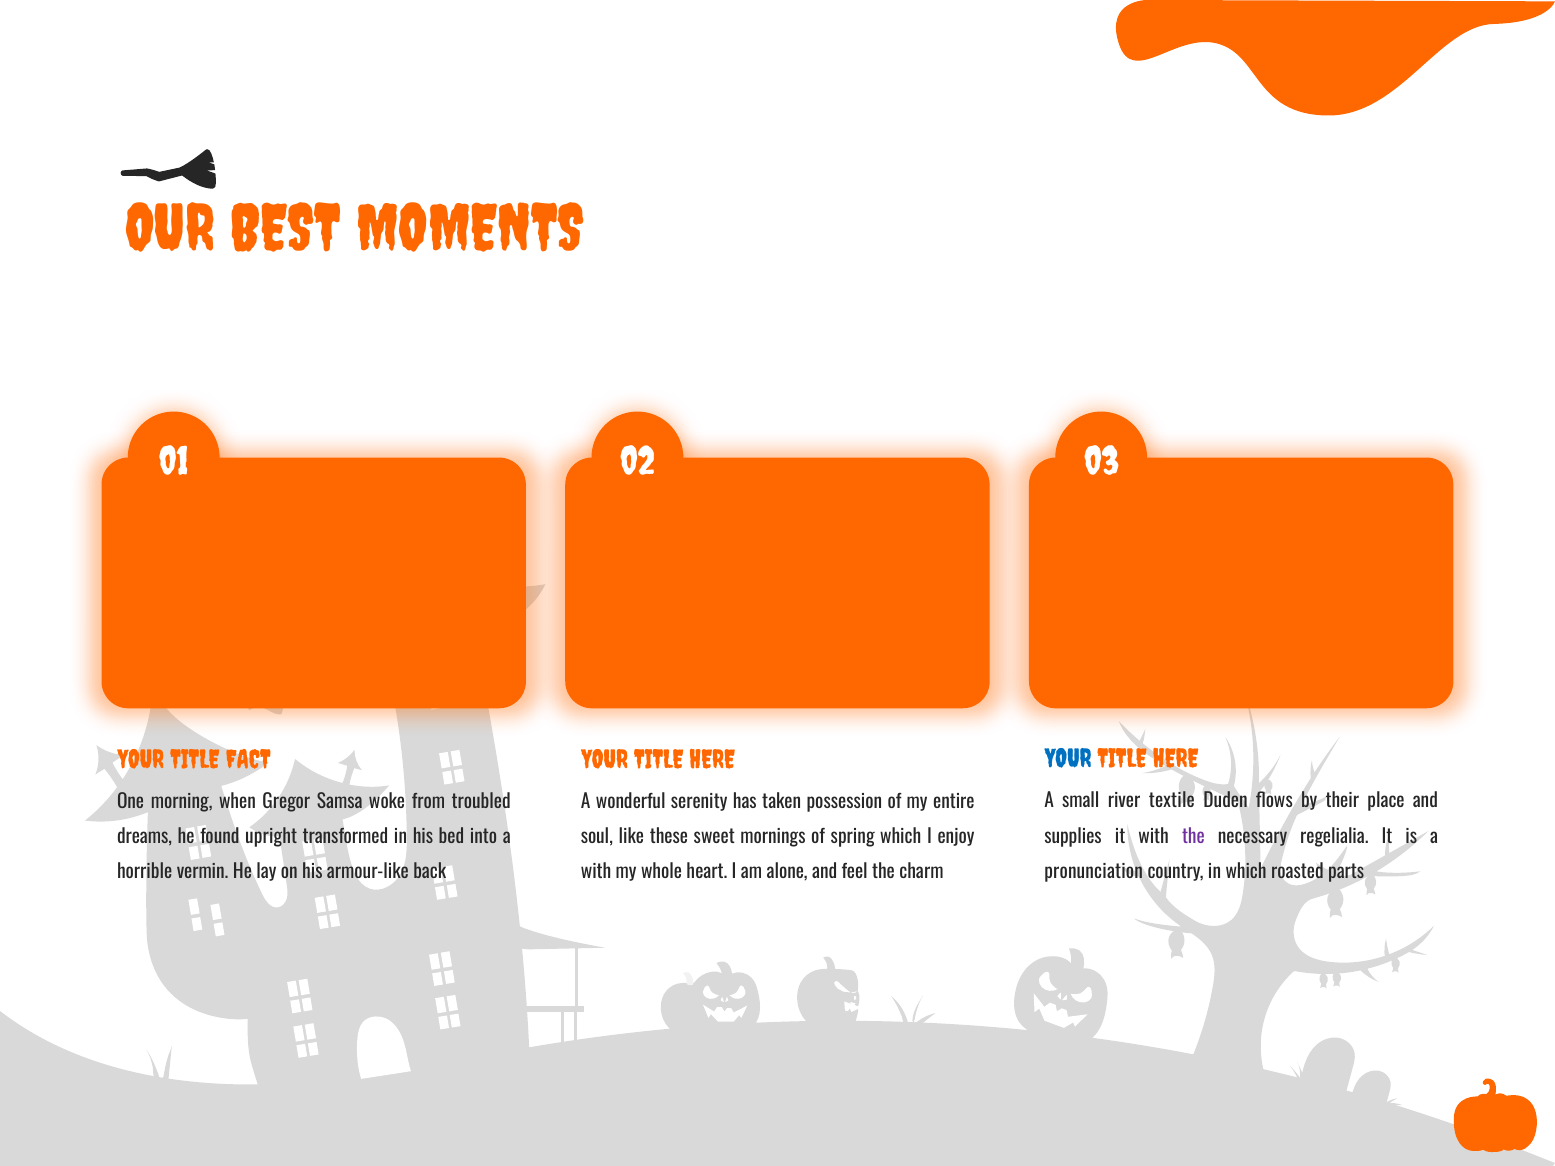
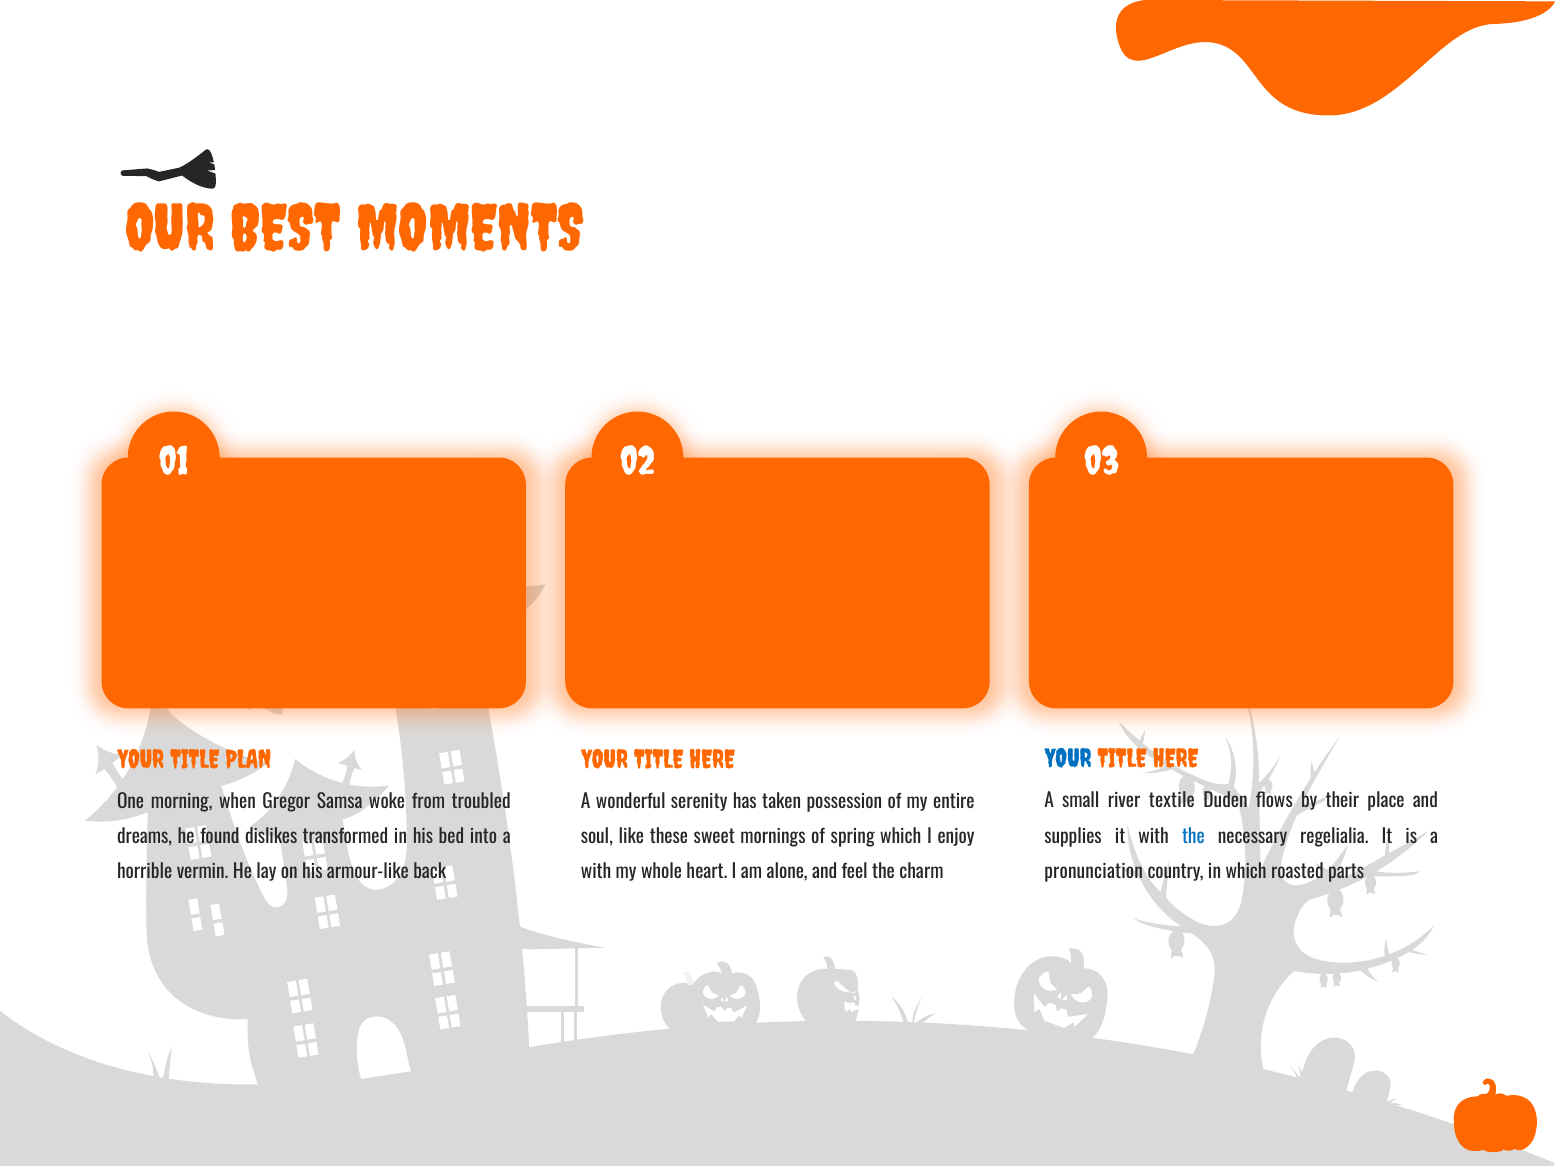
FACT: FACT -> PLAN
the at (1193, 837) colour: purple -> blue
upright: upright -> dislikes
